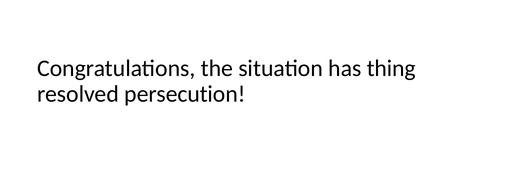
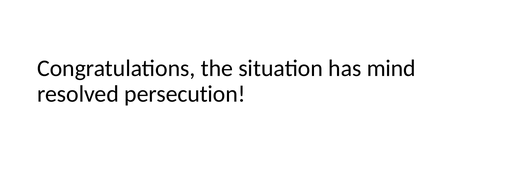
thing: thing -> mind
